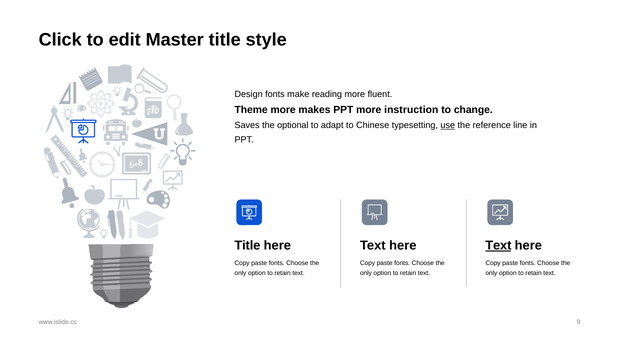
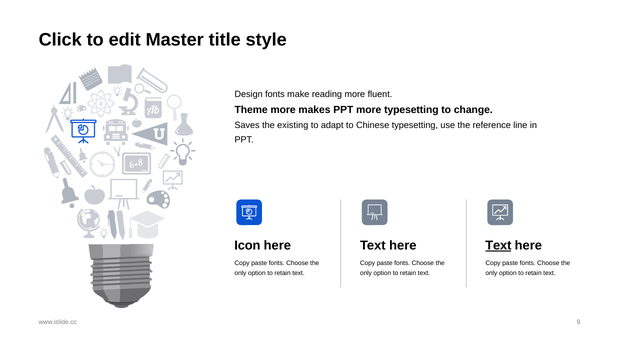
more instruction: instruction -> typesetting
optional: optional -> existing
use underline: present -> none
Title at (247, 246): Title -> Icon
